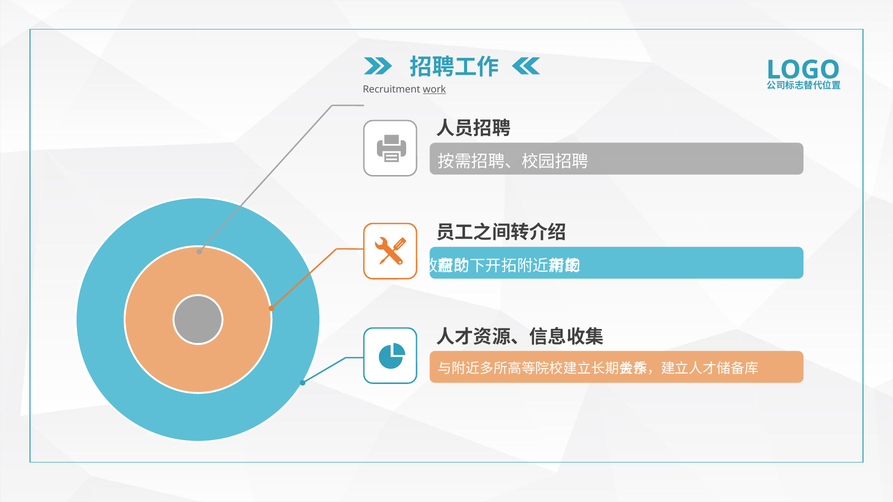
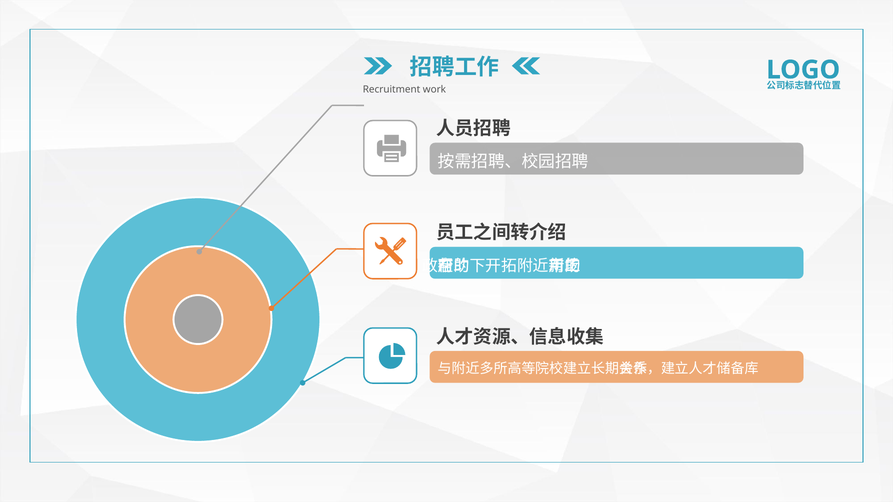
work underline: present -> none
